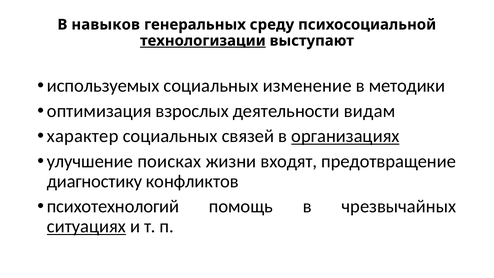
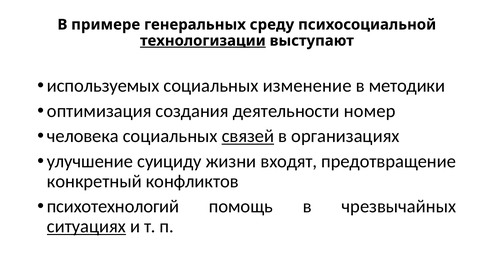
навыков: навыков -> примере
взрослых: взрослых -> создания
видам: видам -> номер
характер: характер -> человека
связей underline: none -> present
организациях underline: present -> none
поисках: поисках -> суициду
диагностику: диагностику -> конкретный
